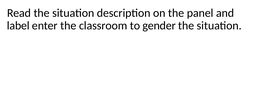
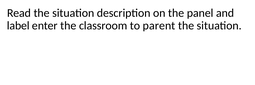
gender: gender -> parent
